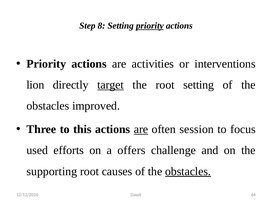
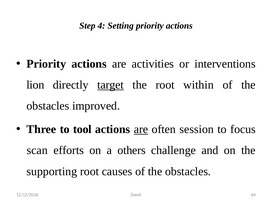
8: 8 -> 4
priority at (150, 26) underline: present -> none
root setting: setting -> within
this: this -> tool
used: used -> scan
offers: offers -> others
obstacles at (188, 171) underline: present -> none
